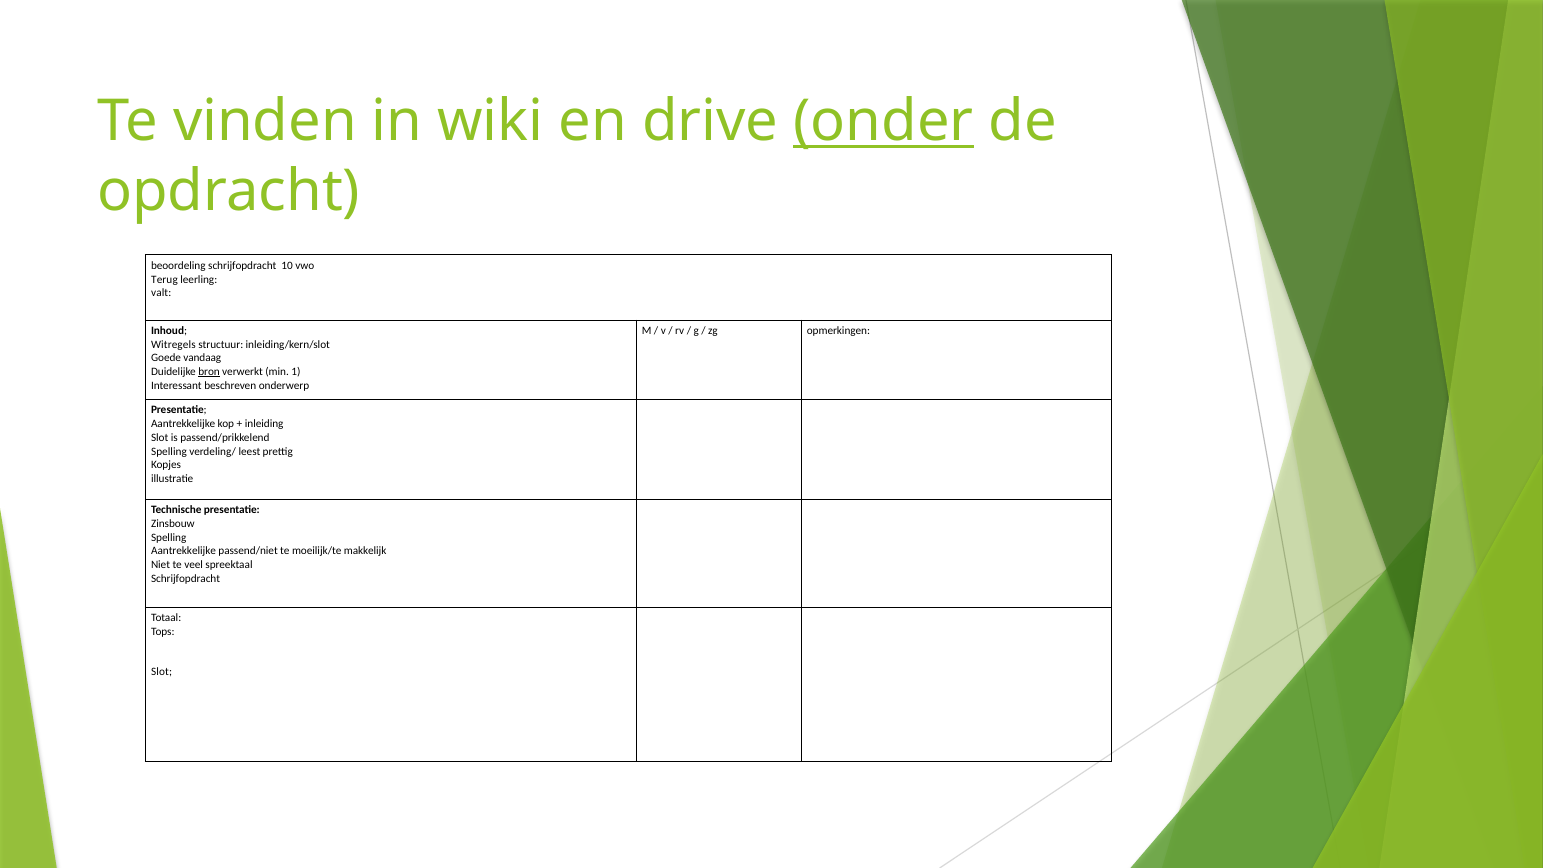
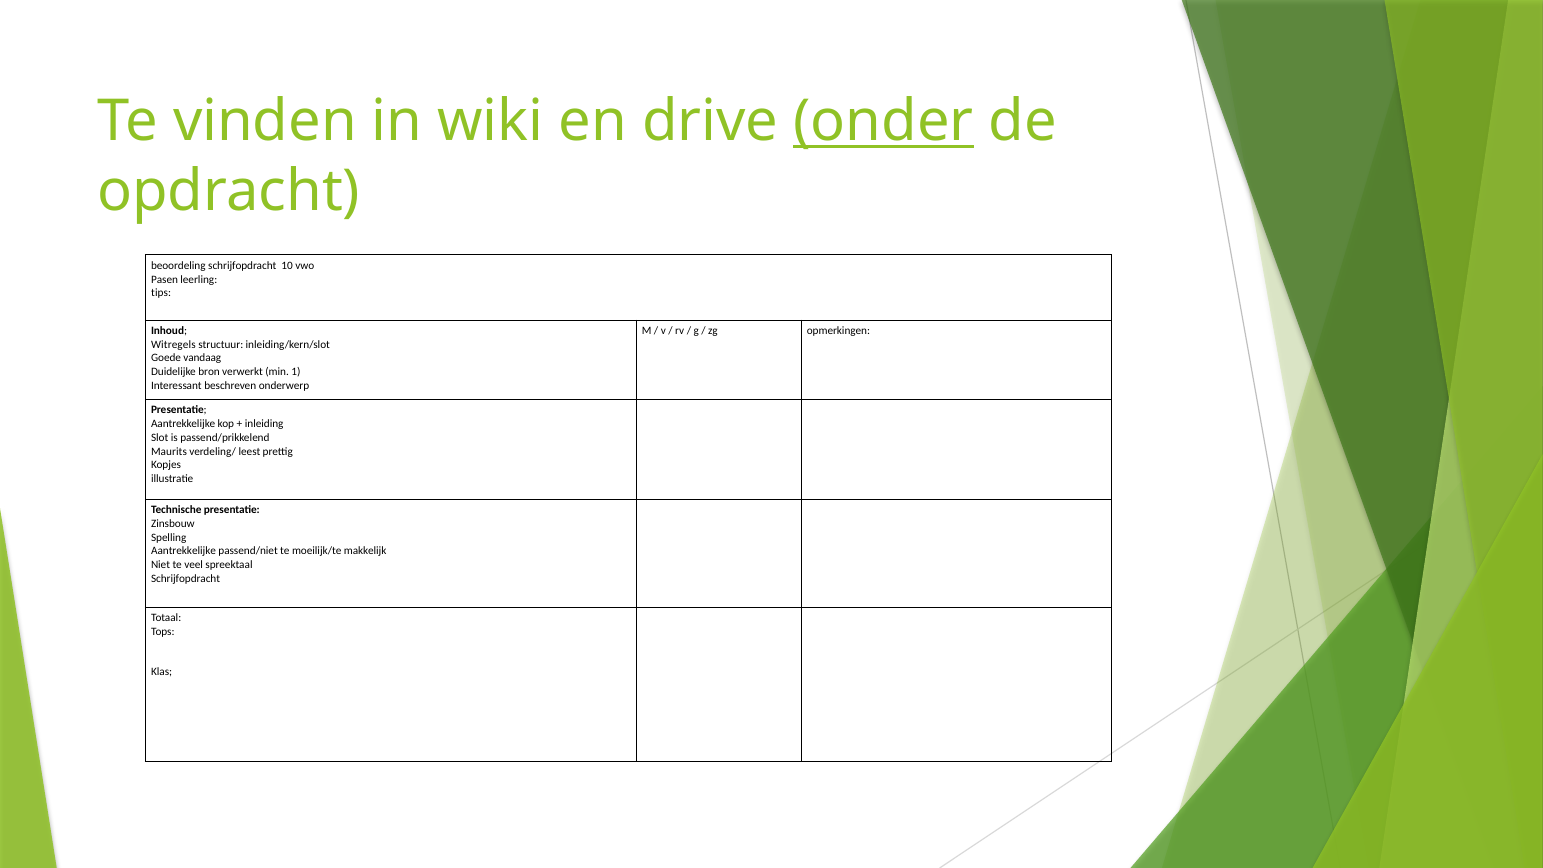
Terug: Terug -> Pasen
valt: valt -> tips
bron underline: present -> none
Spelling at (169, 451): Spelling -> Maurits
Slot at (162, 672): Slot -> Klas
